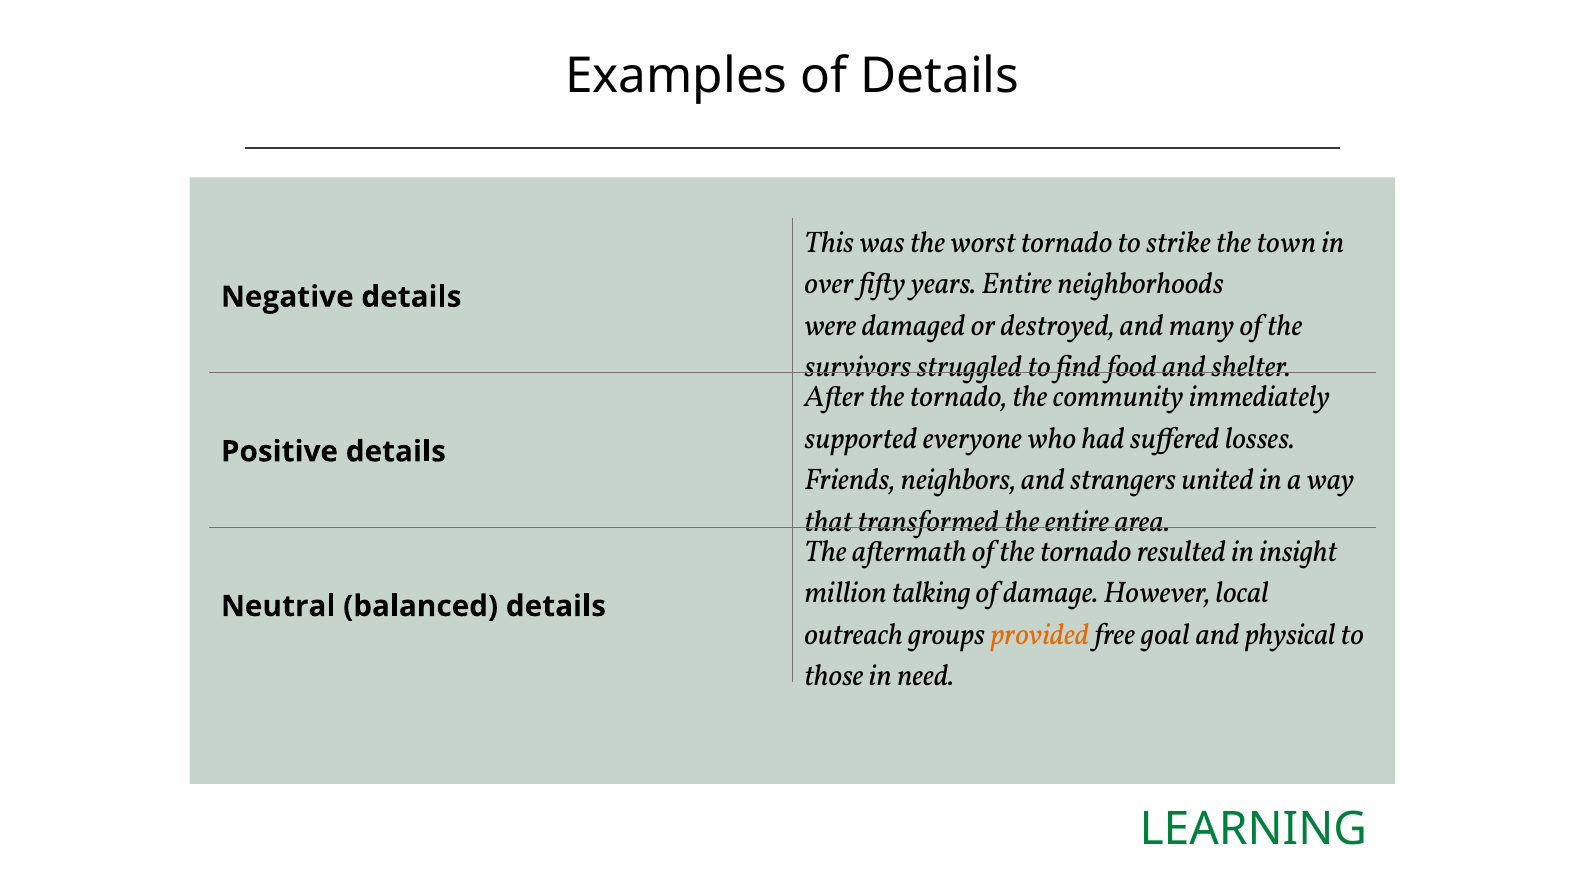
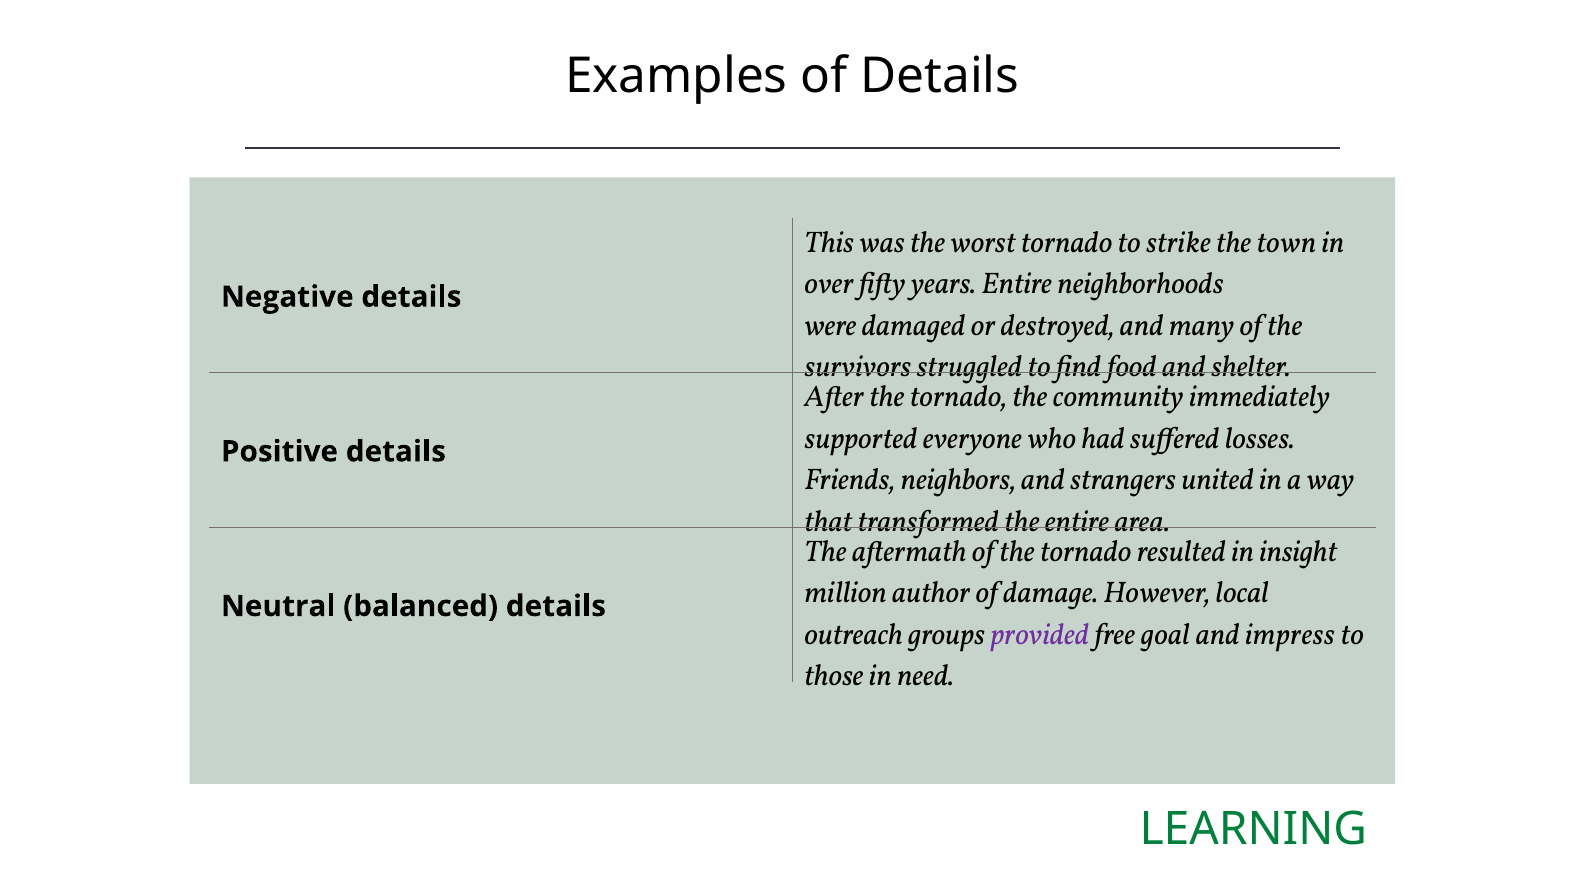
talking: talking -> author
provided colour: orange -> purple
physical: physical -> impress
